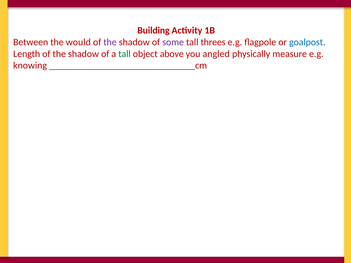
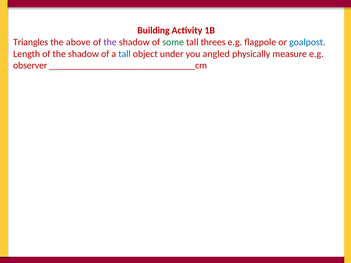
Between: Between -> Triangles
would: would -> above
some colour: purple -> green
tall at (124, 54) colour: green -> blue
above: above -> under
knowing: knowing -> observer
